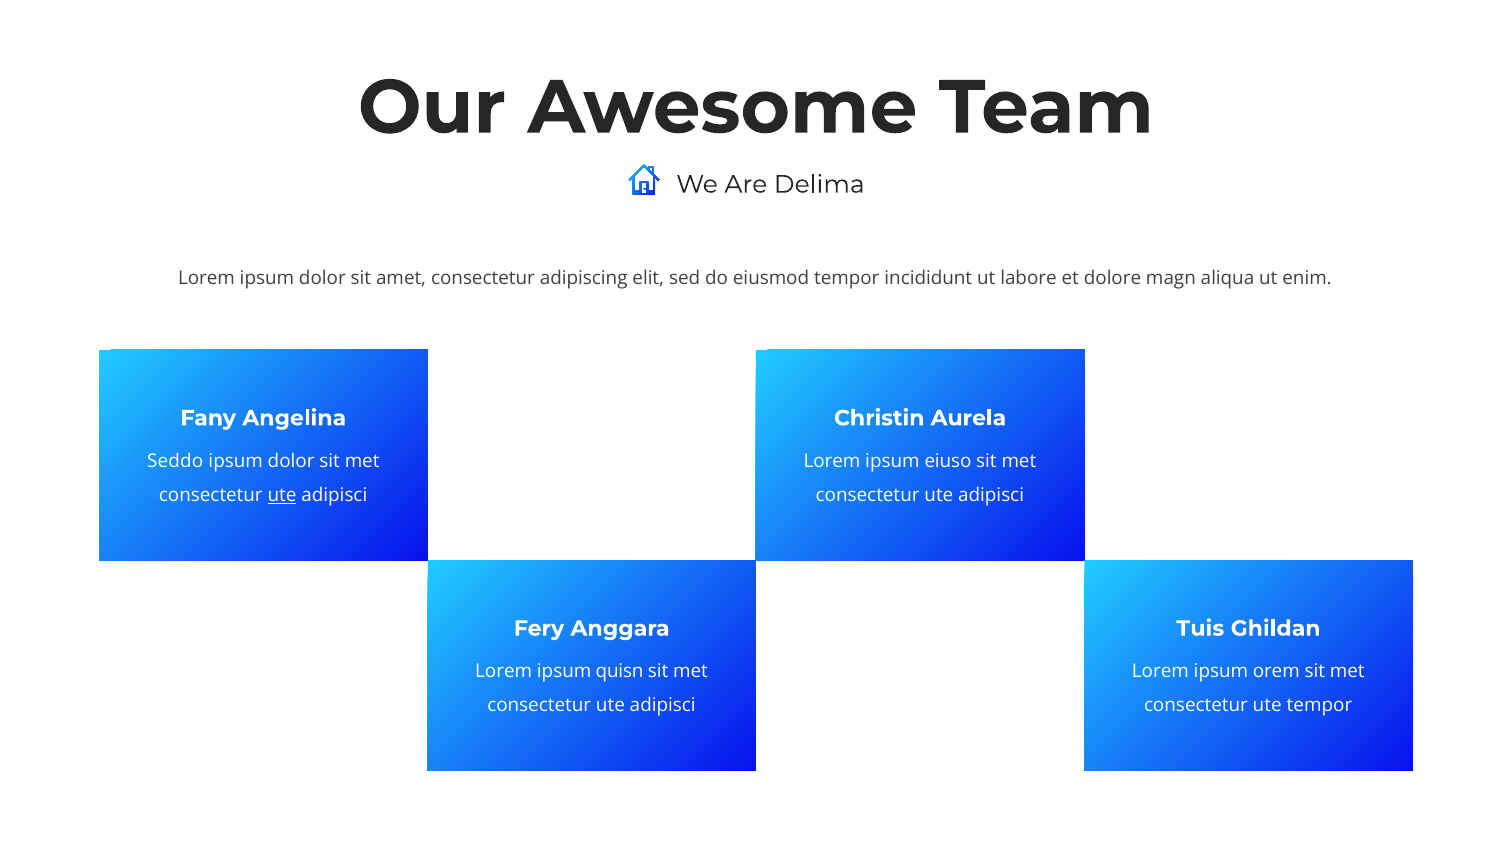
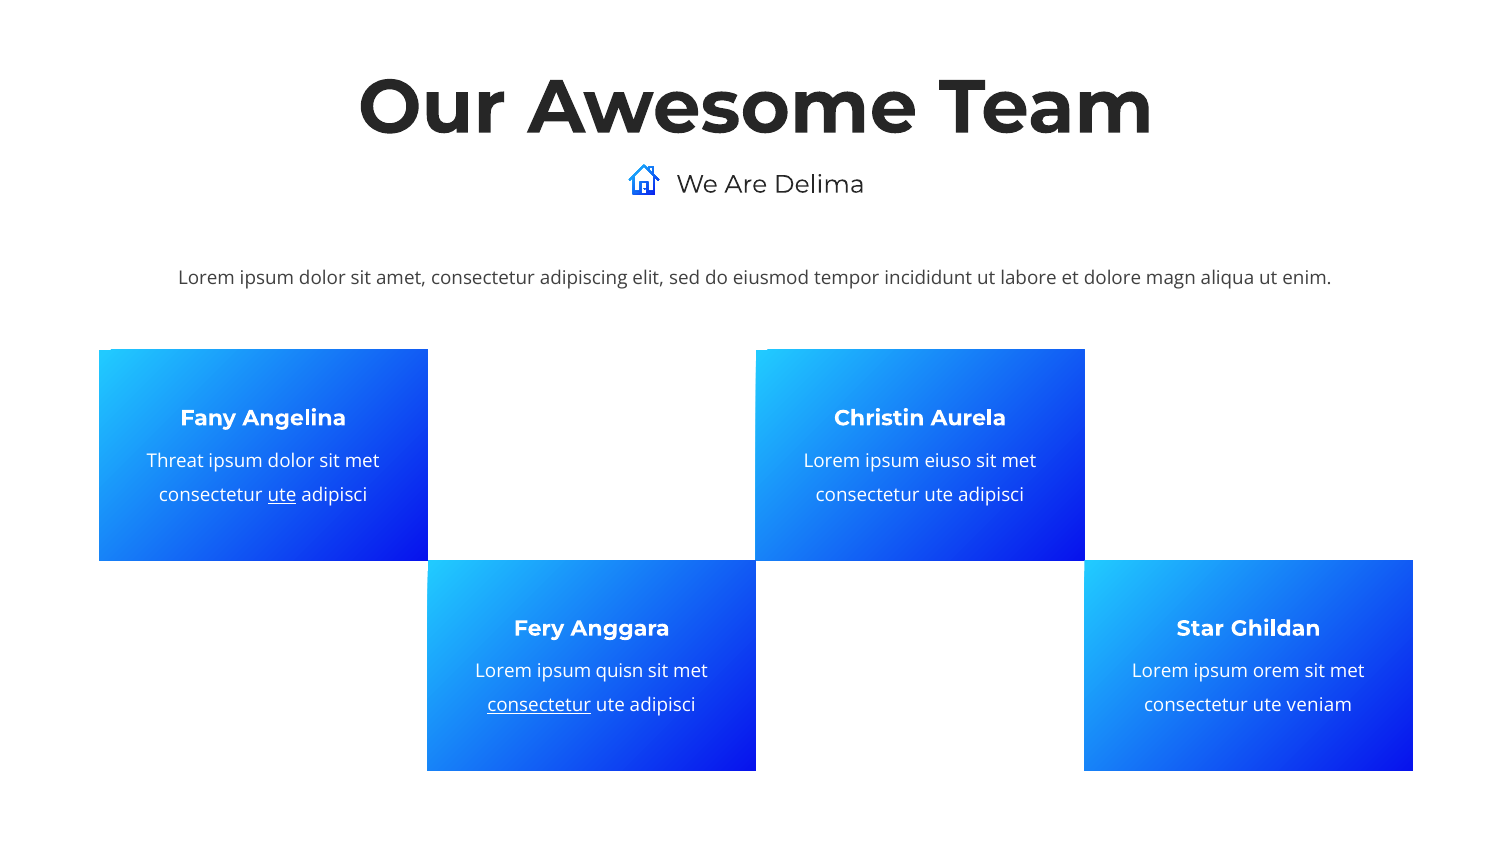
Seddo: Seddo -> Threat
Tuis: Tuis -> Star
consectetur at (539, 705) underline: none -> present
ute tempor: tempor -> veniam
